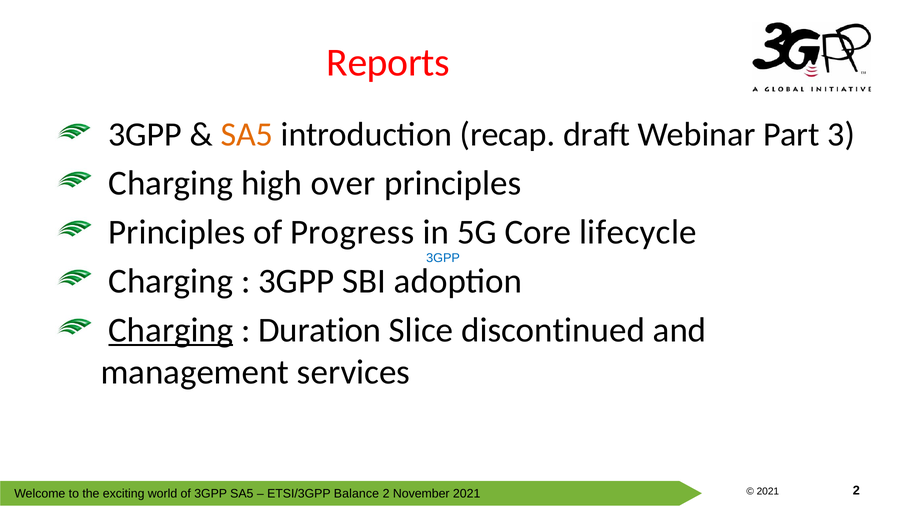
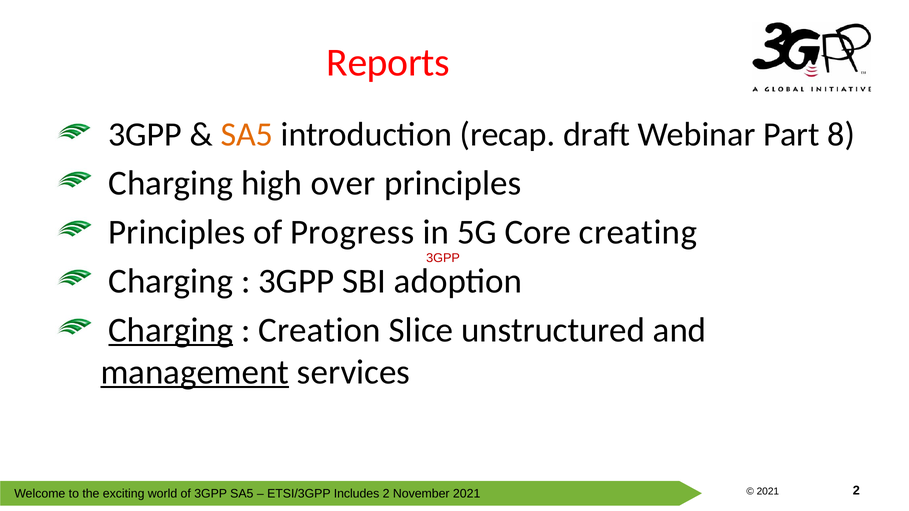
3: 3 -> 8
lifecycle: lifecycle -> creating
3GPP at (443, 258) colour: blue -> red
Duration: Duration -> Creation
discontinued: discontinued -> unstructured
management underline: none -> present
Balance: Balance -> Includes
